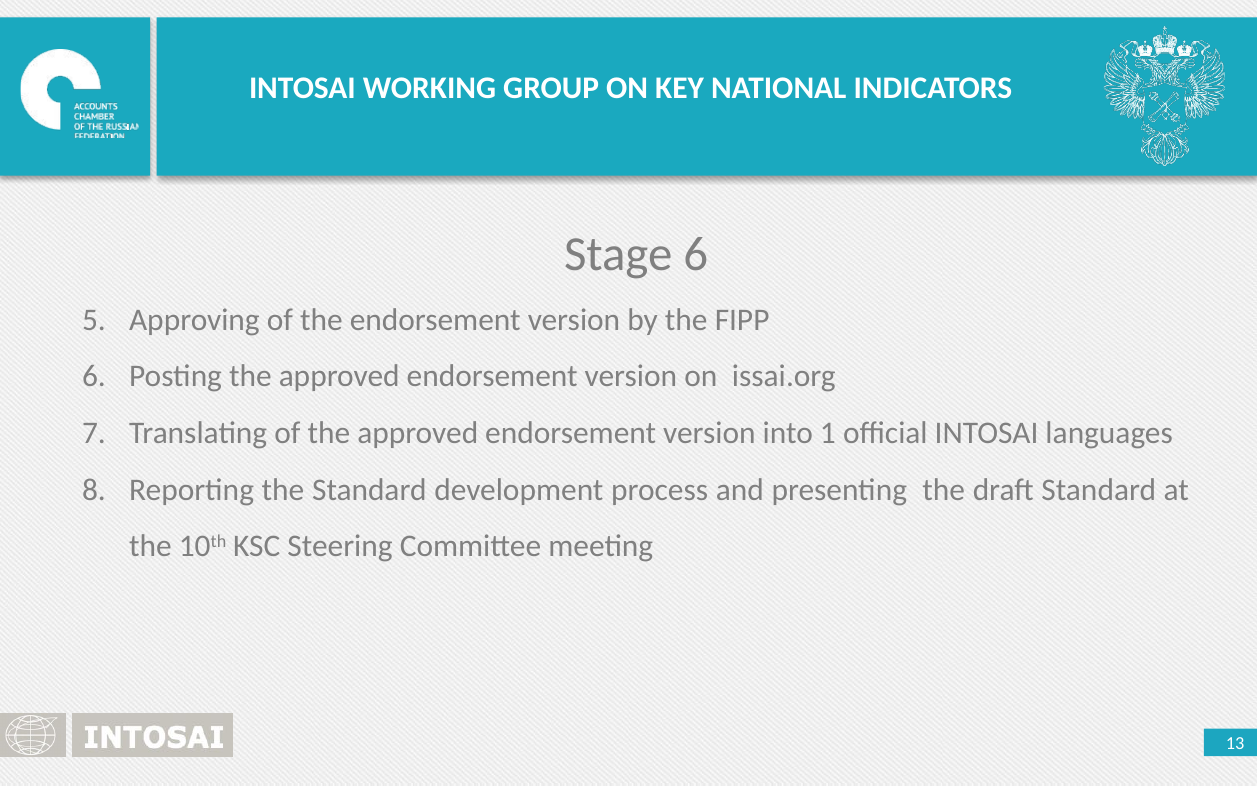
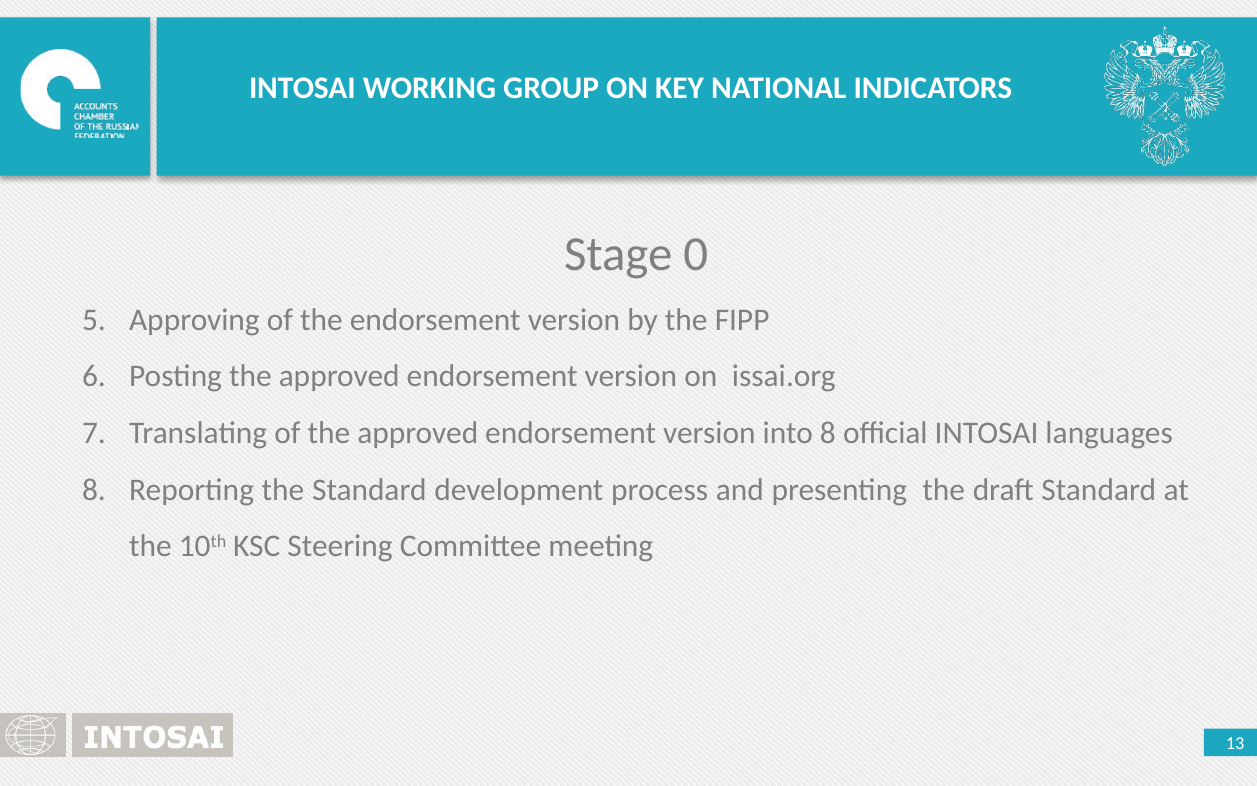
Stage 6: 6 -> 0
into 1: 1 -> 8
